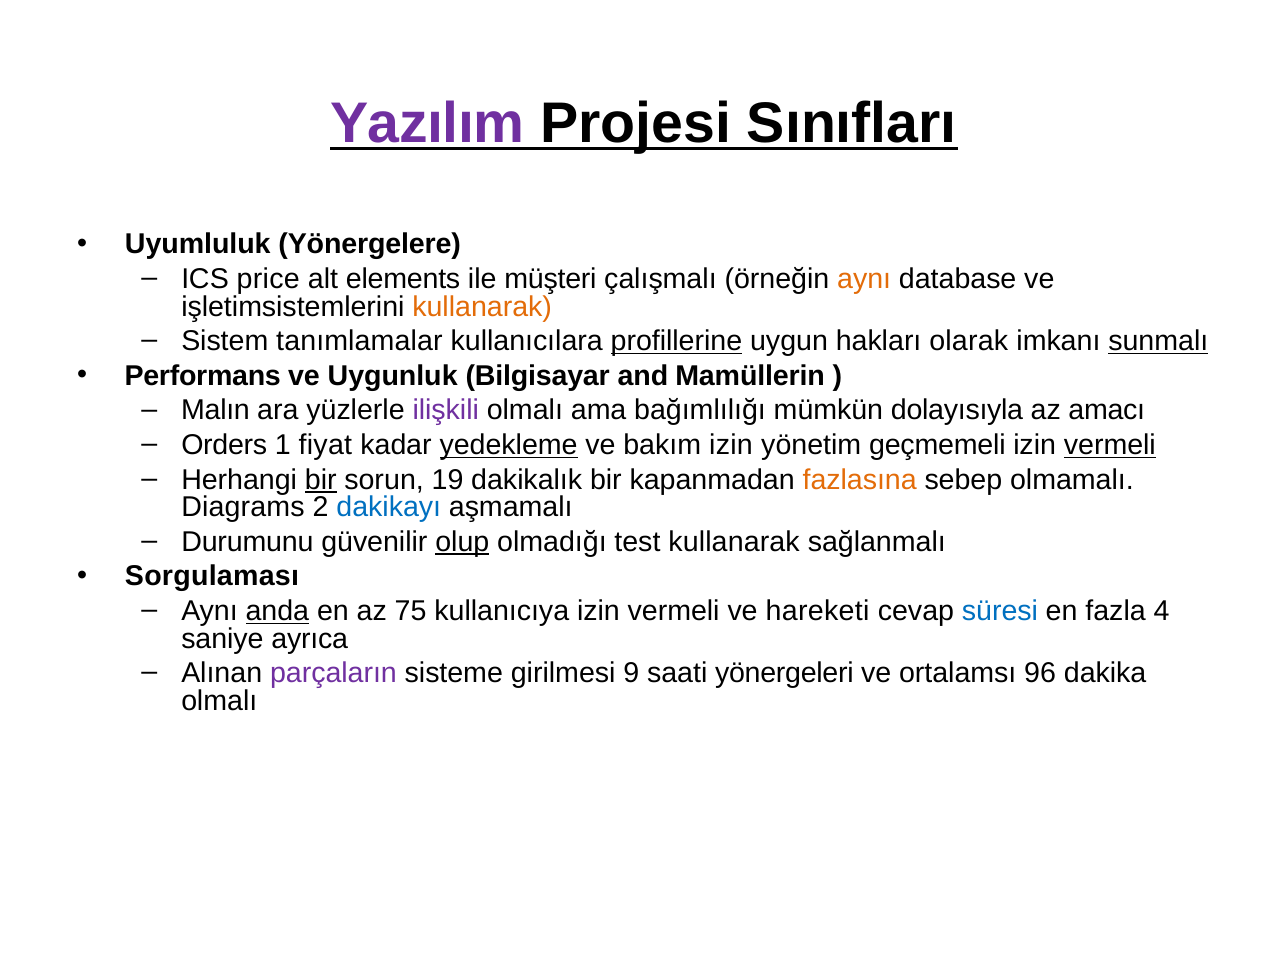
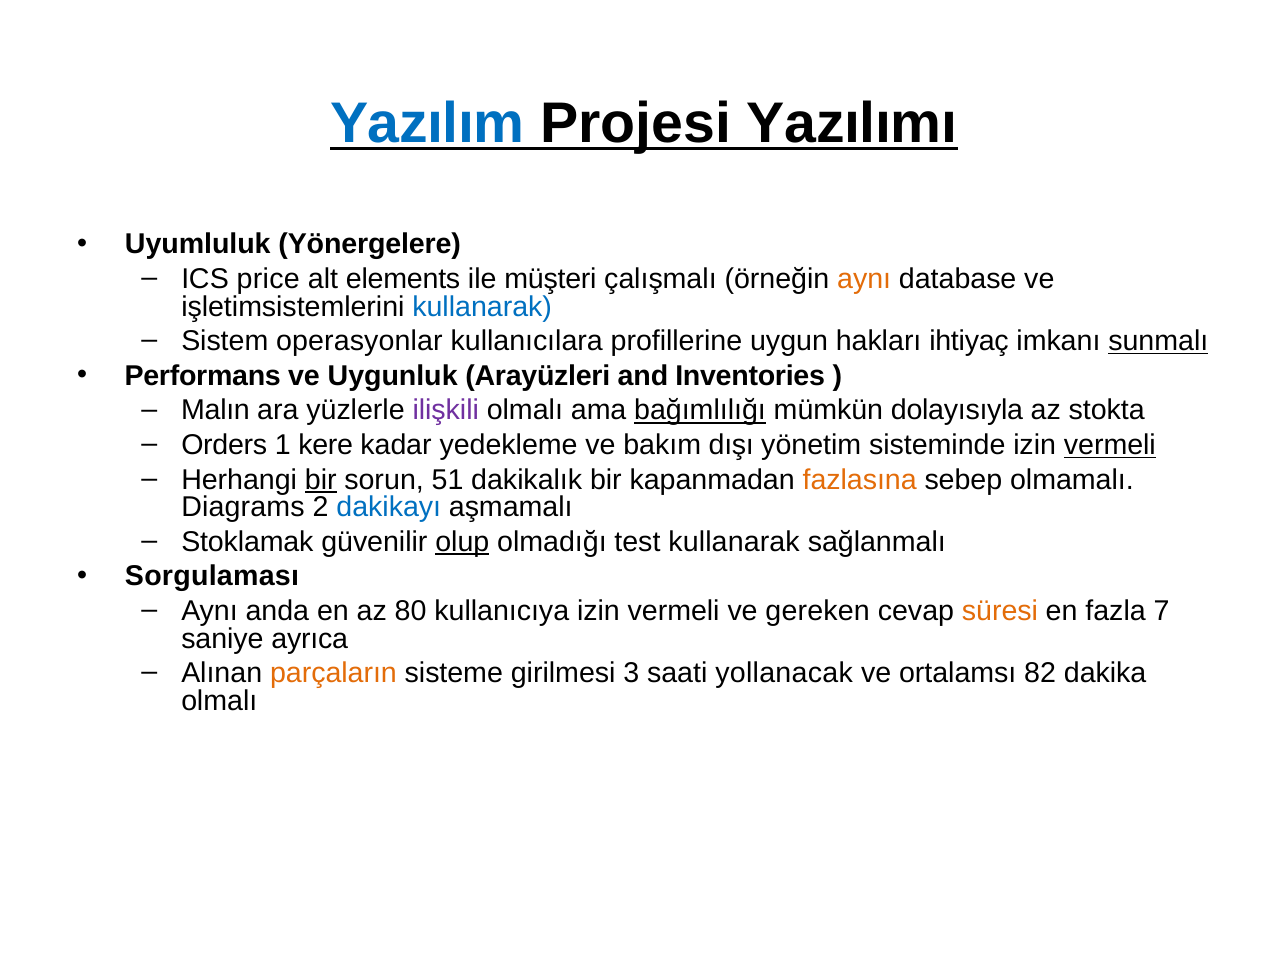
Yazılım colour: purple -> blue
Sınıfları: Sınıfları -> Yazılımı
kullanarak at (482, 307) colour: orange -> blue
tanımlamalar: tanımlamalar -> operasyonlar
profillerine underline: present -> none
olarak: olarak -> ihtiyaç
Bilgisayar: Bilgisayar -> Arayüzleri
Mamüllerin: Mamüllerin -> Inventories
bağımlılığı underline: none -> present
amacı: amacı -> stokta
fiyat: fiyat -> kere
yedekleme underline: present -> none
bakım izin: izin -> dışı
geçmemeli: geçmemeli -> sisteminde
19: 19 -> 51
Durumunu: Durumunu -> Stoklamak
anda underline: present -> none
75: 75 -> 80
hareketi: hareketi -> gereken
süresi colour: blue -> orange
4: 4 -> 7
parçaların colour: purple -> orange
9: 9 -> 3
yönergeleri: yönergeleri -> yollanacak
96: 96 -> 82
